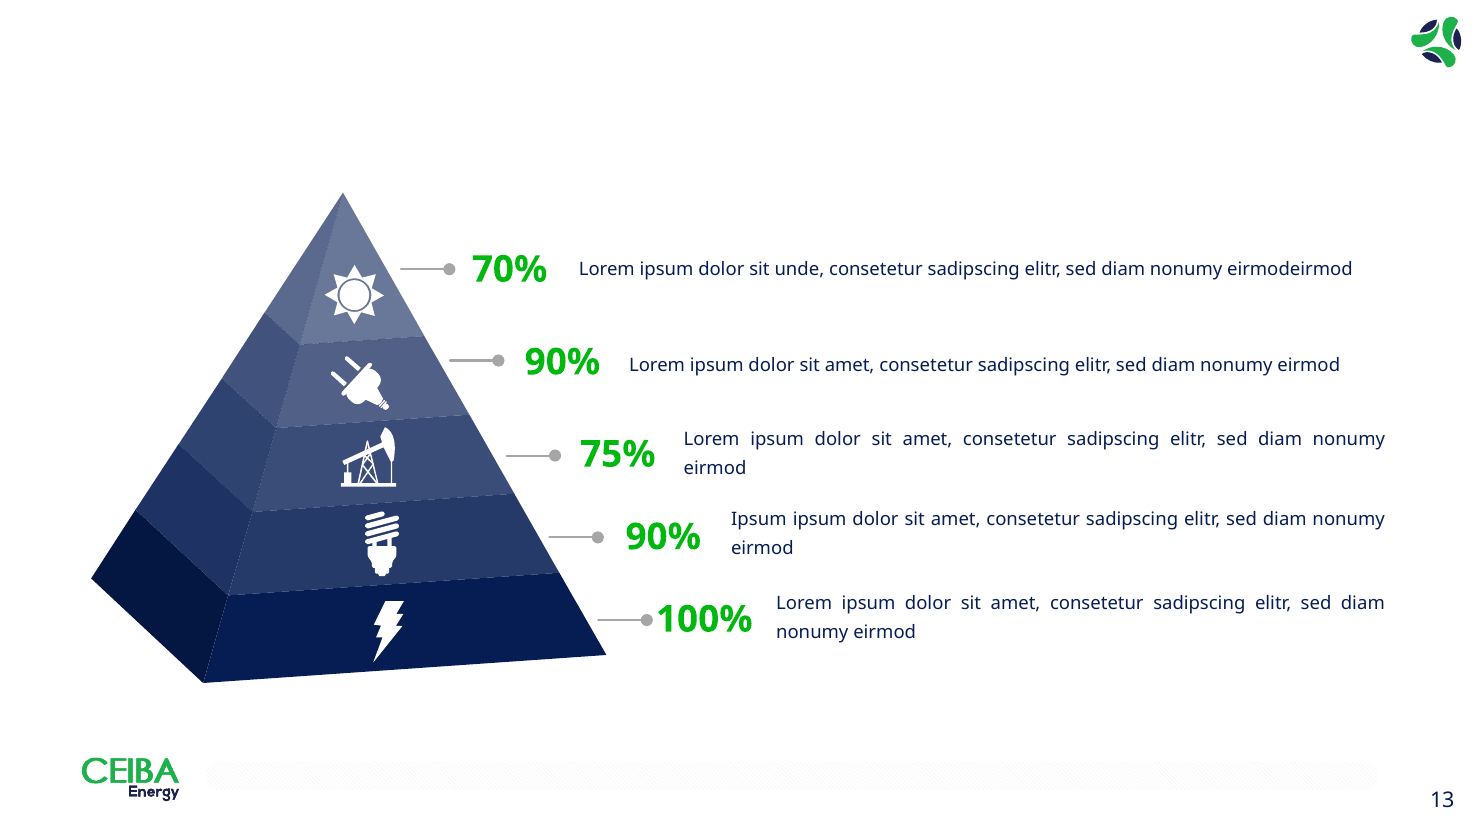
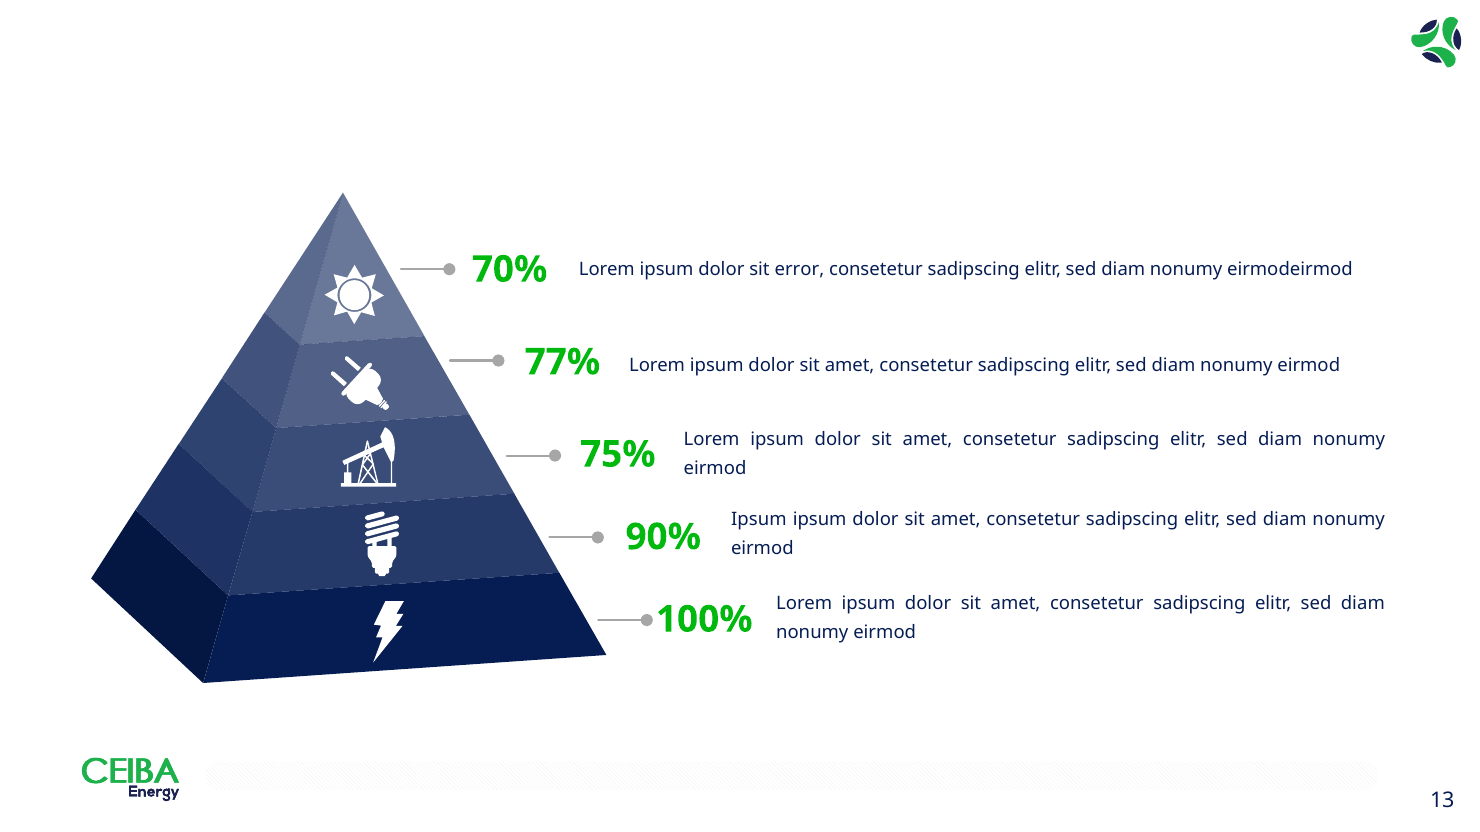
unde: unde -> error
90% at (562, 362): 90% -> 77%
